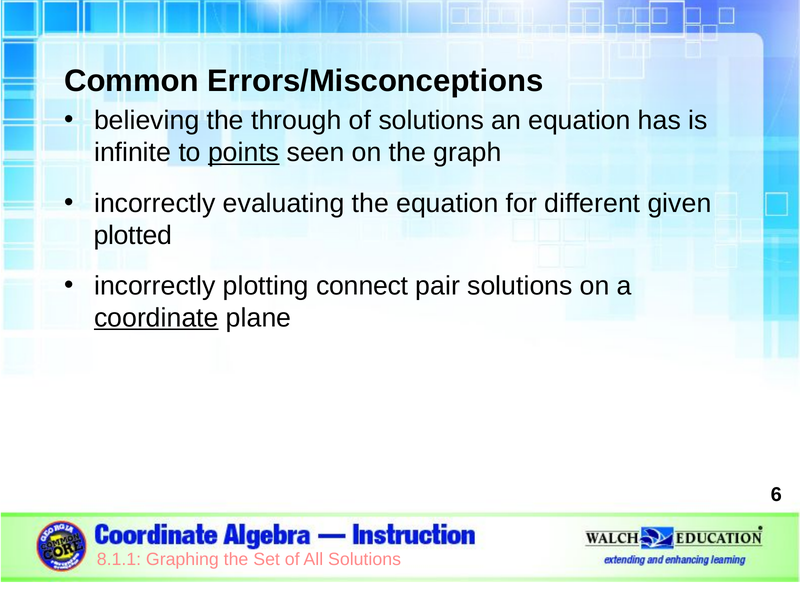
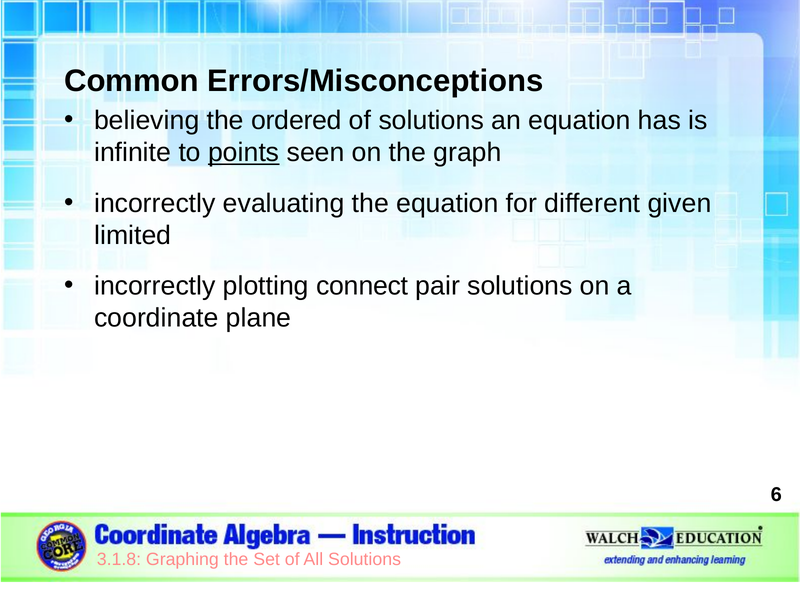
through: through -> ordered
plotted: plotted -> limited
coordinate underline: present -> none
8.1.1: 8.1.1 -> 3.1.8
